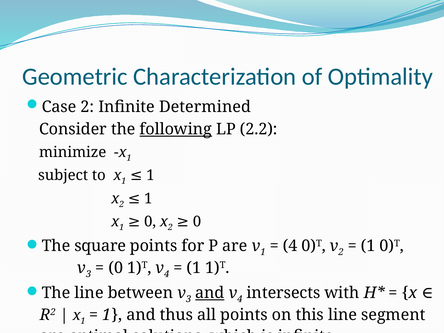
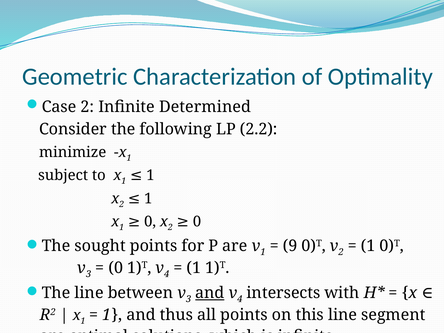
following underline: present -> none
square: square -> sought
4 at (290, 246): 4 -> 9
